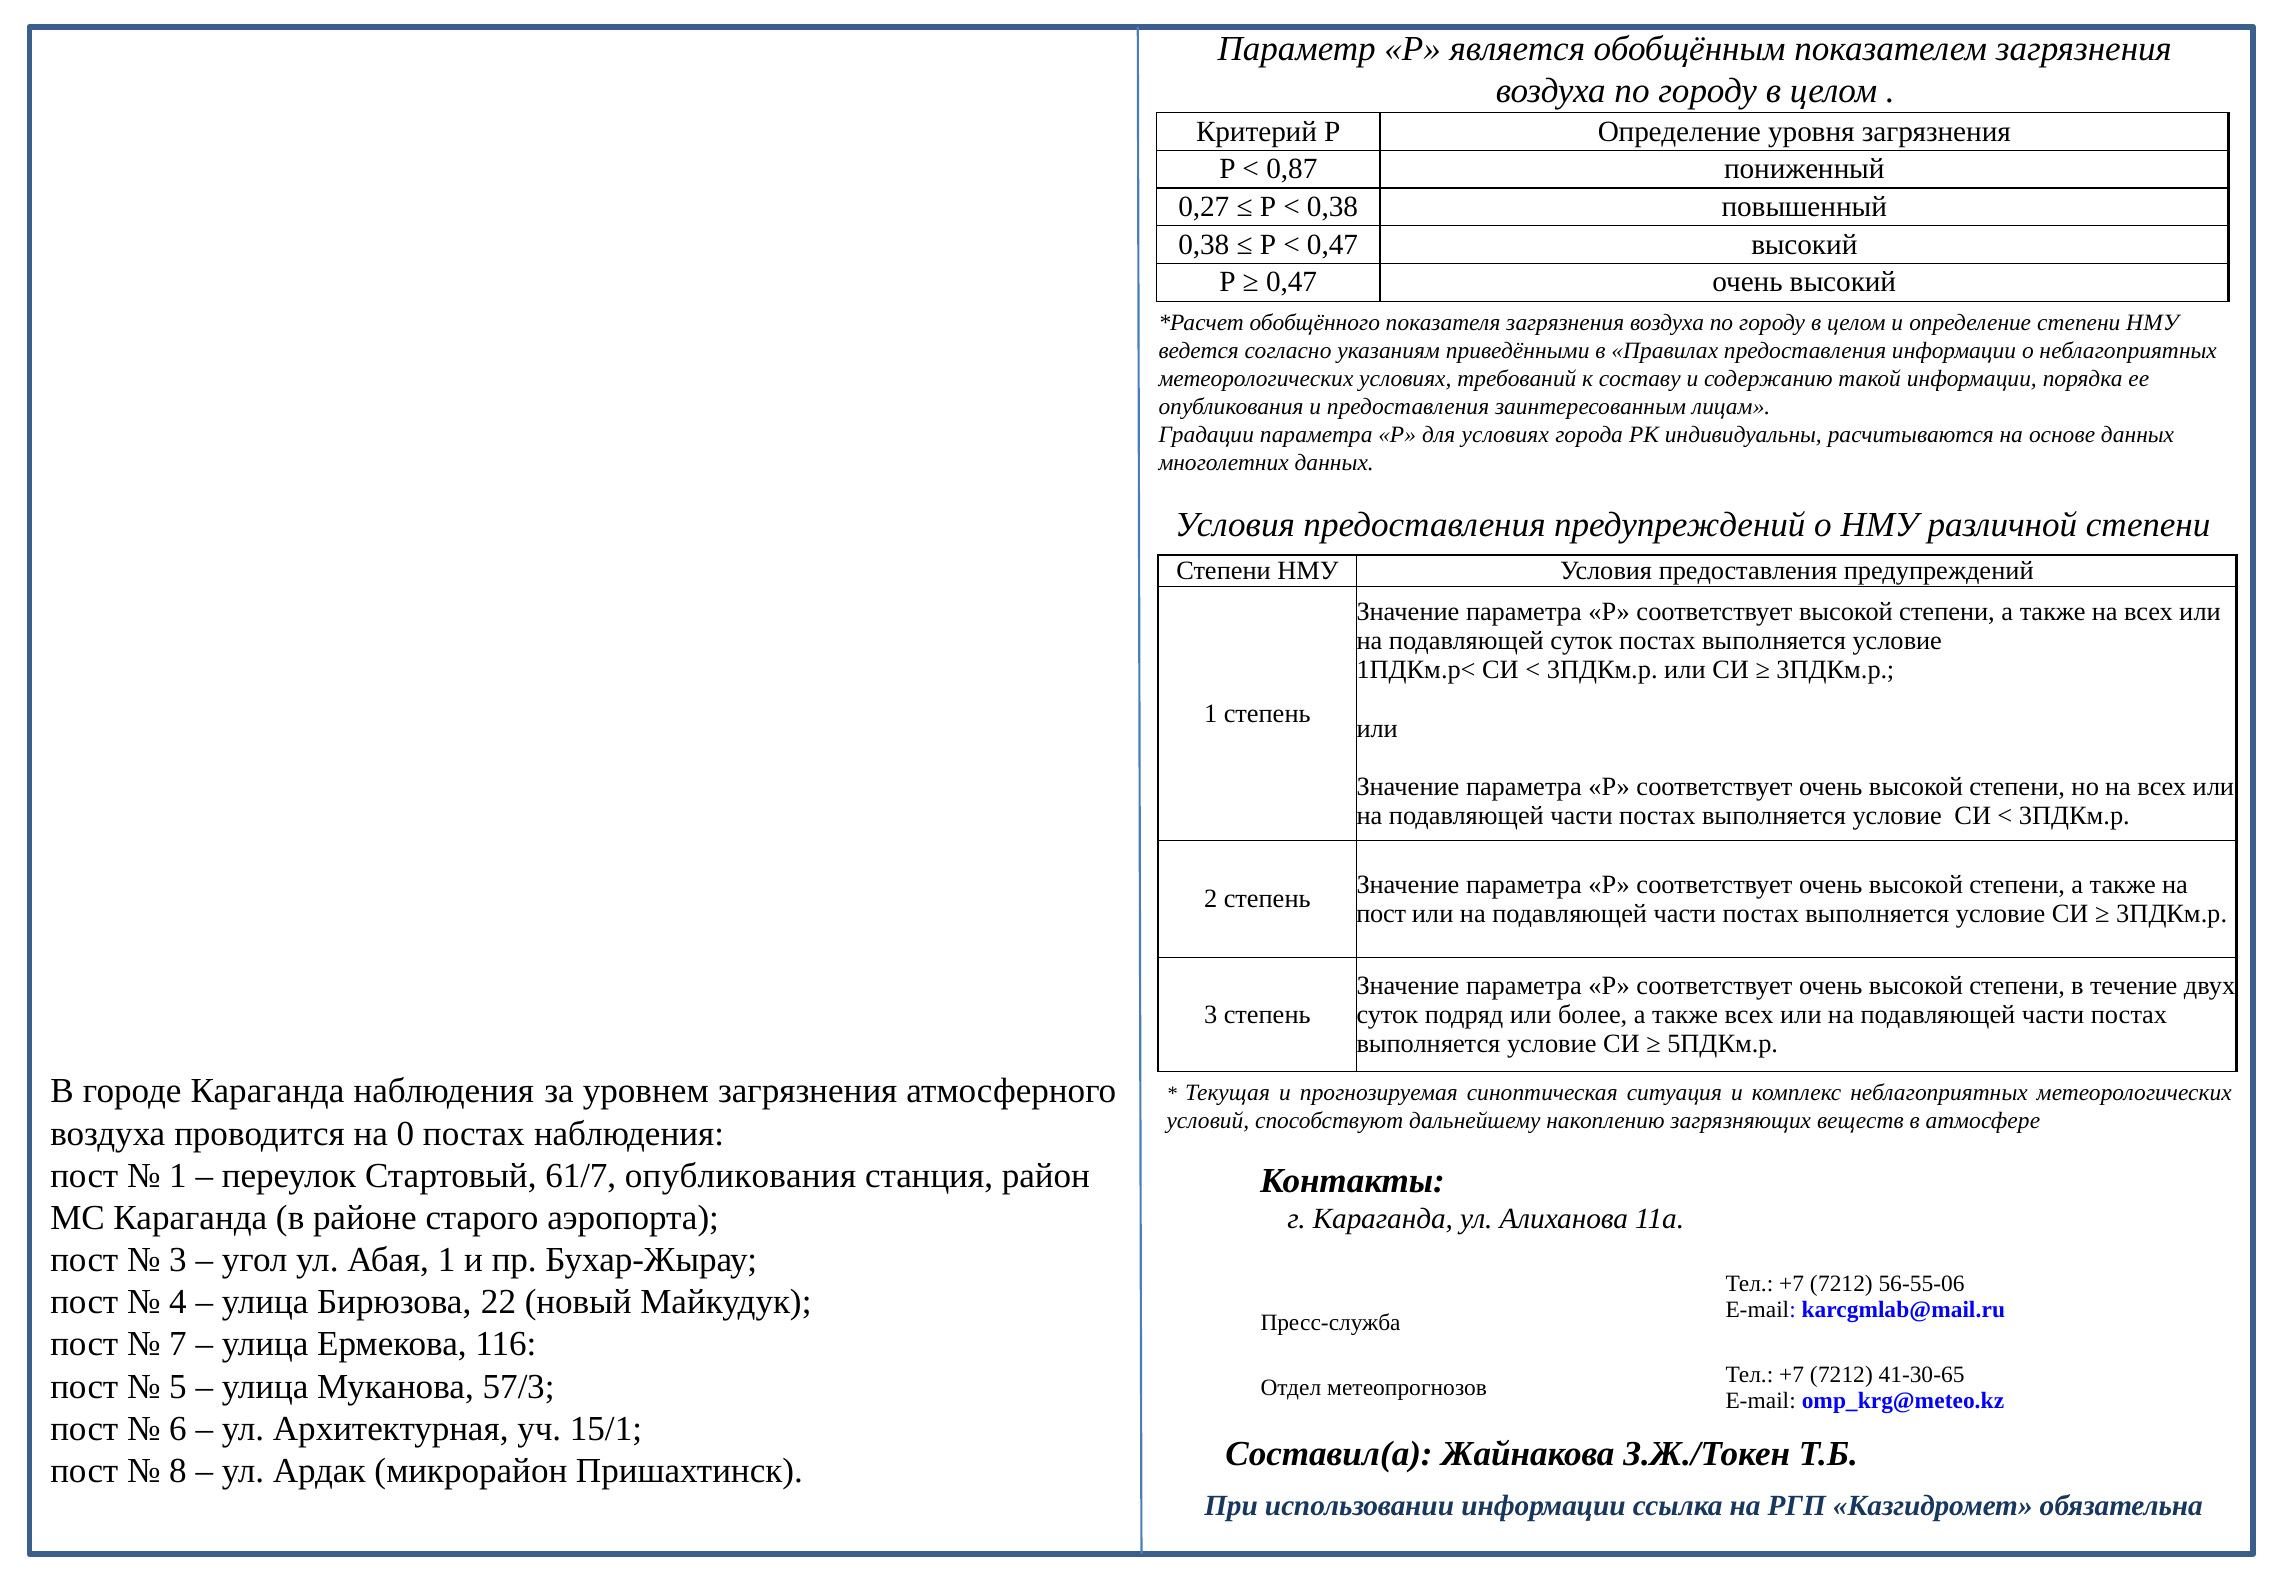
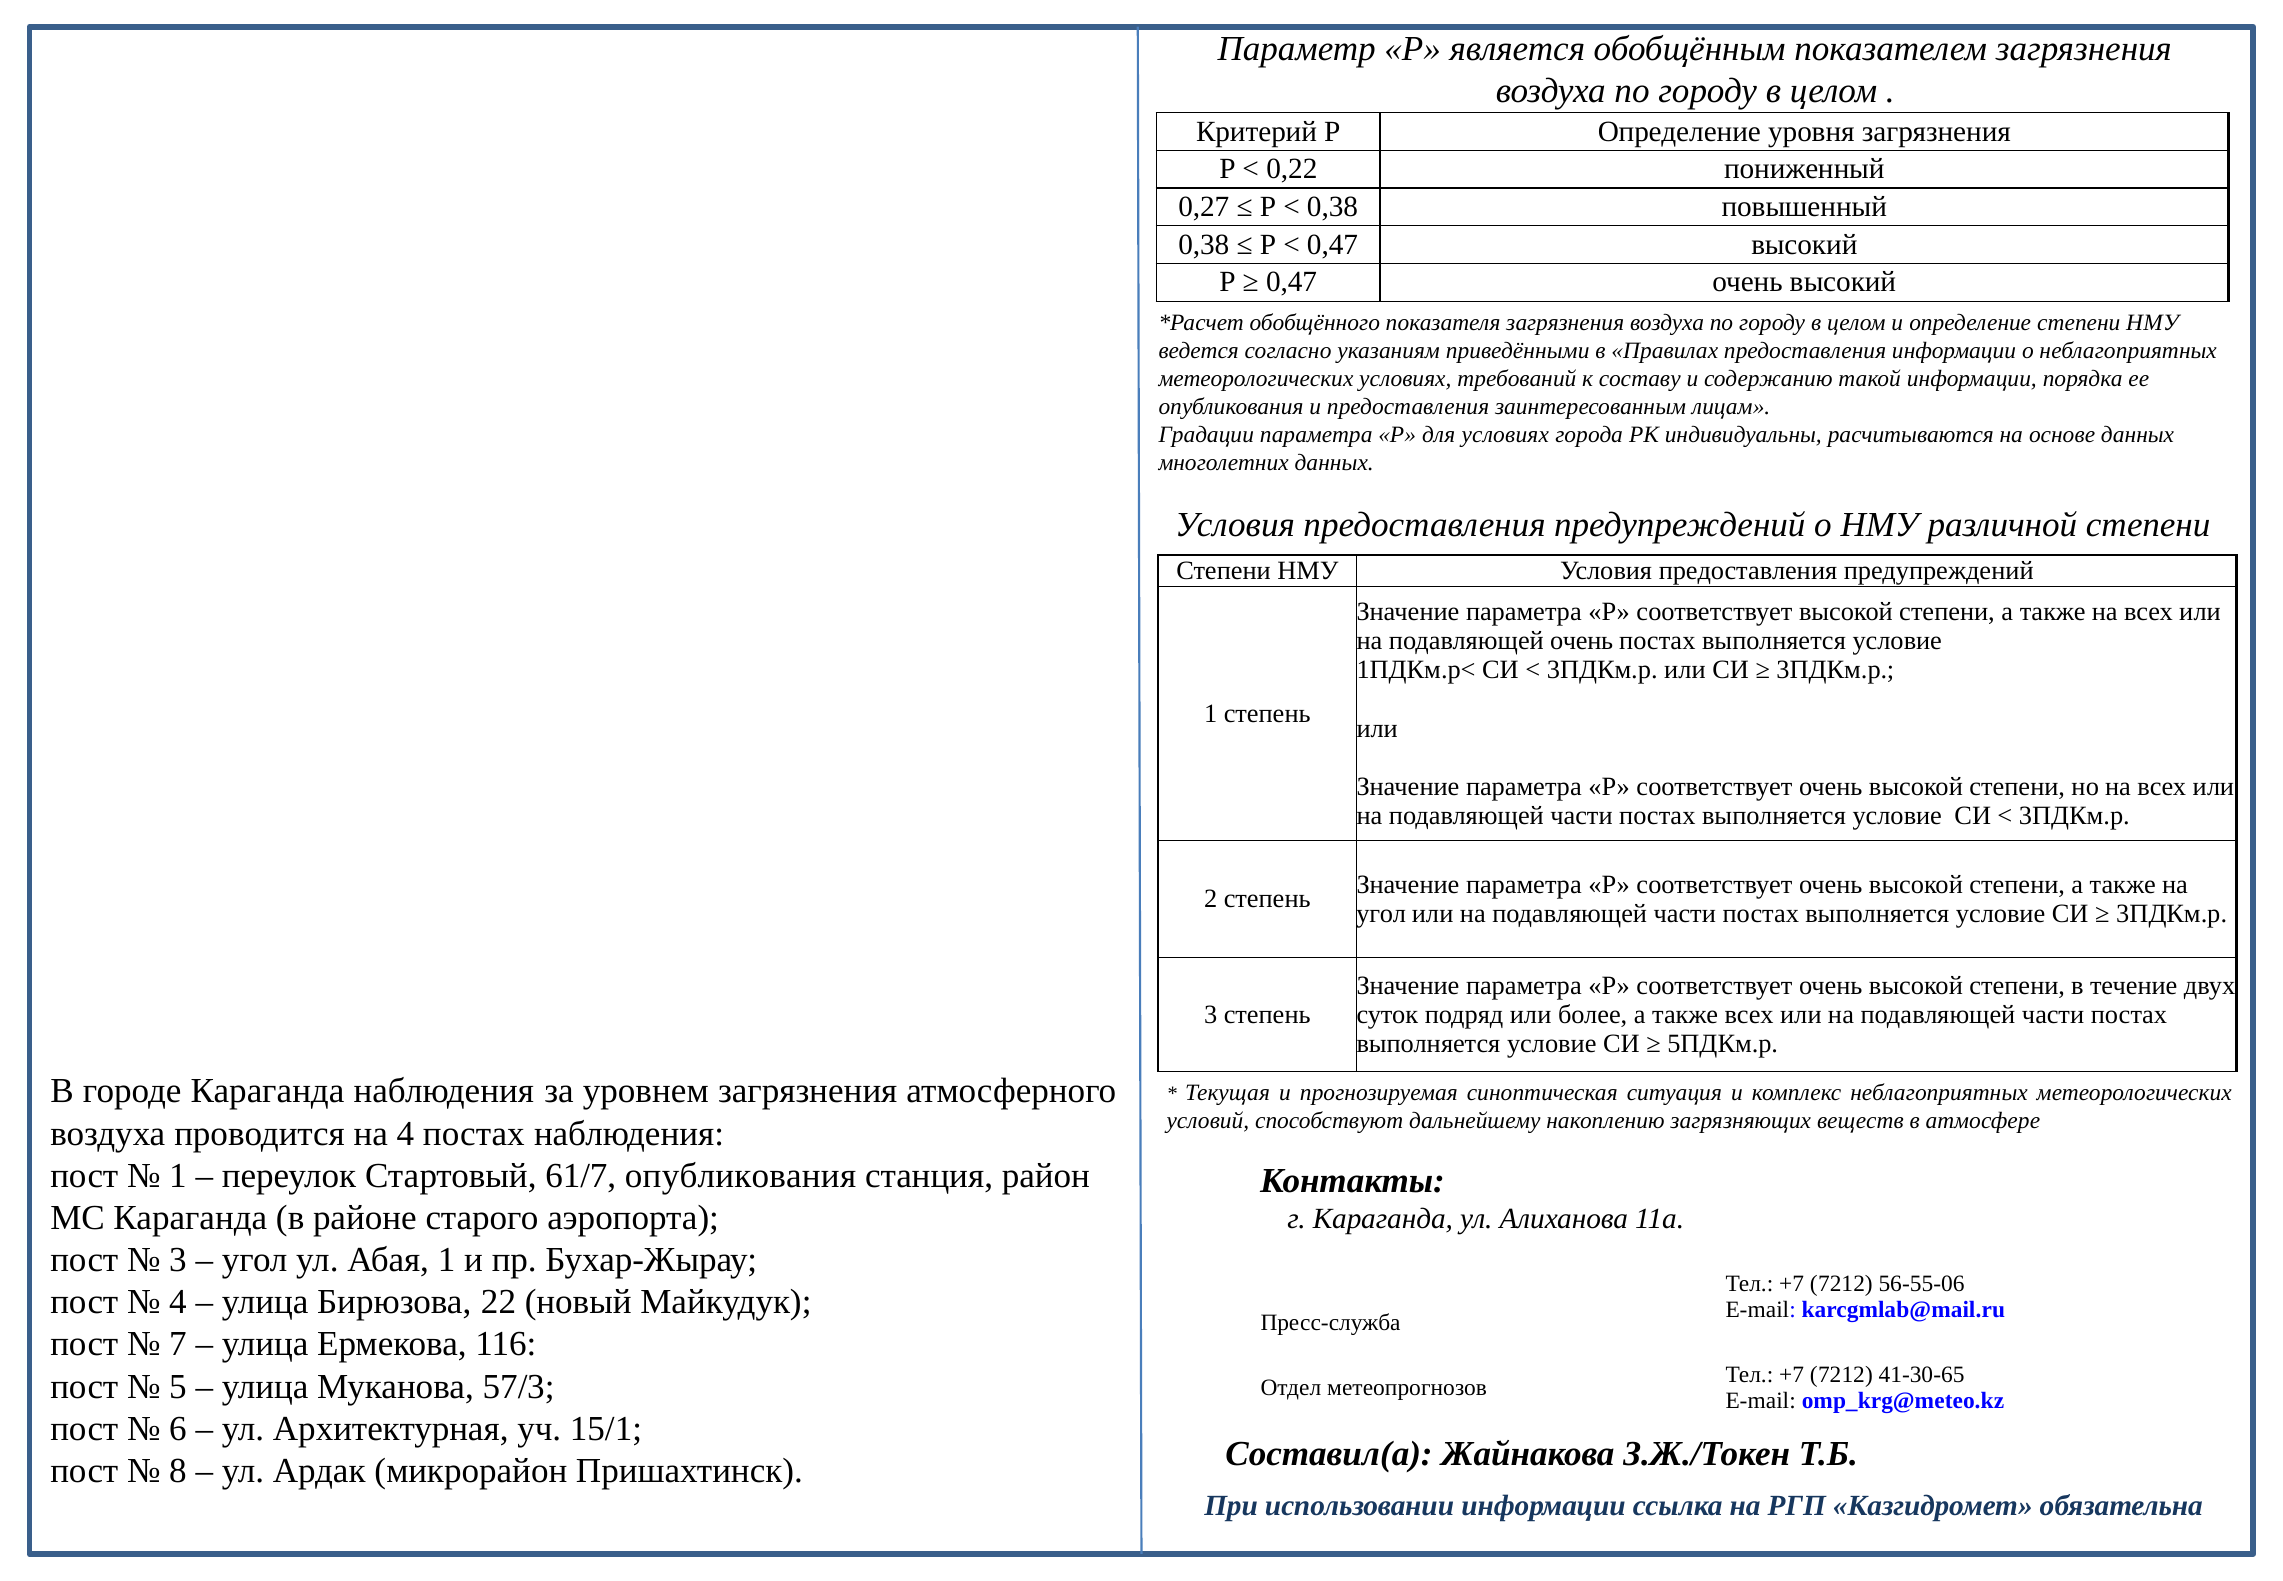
0,87: 0,87 -> 0,22
подавляющей суток: суток -> очень
пост at (1381, 913): пост -> угол
на 0: 0 -> 4
